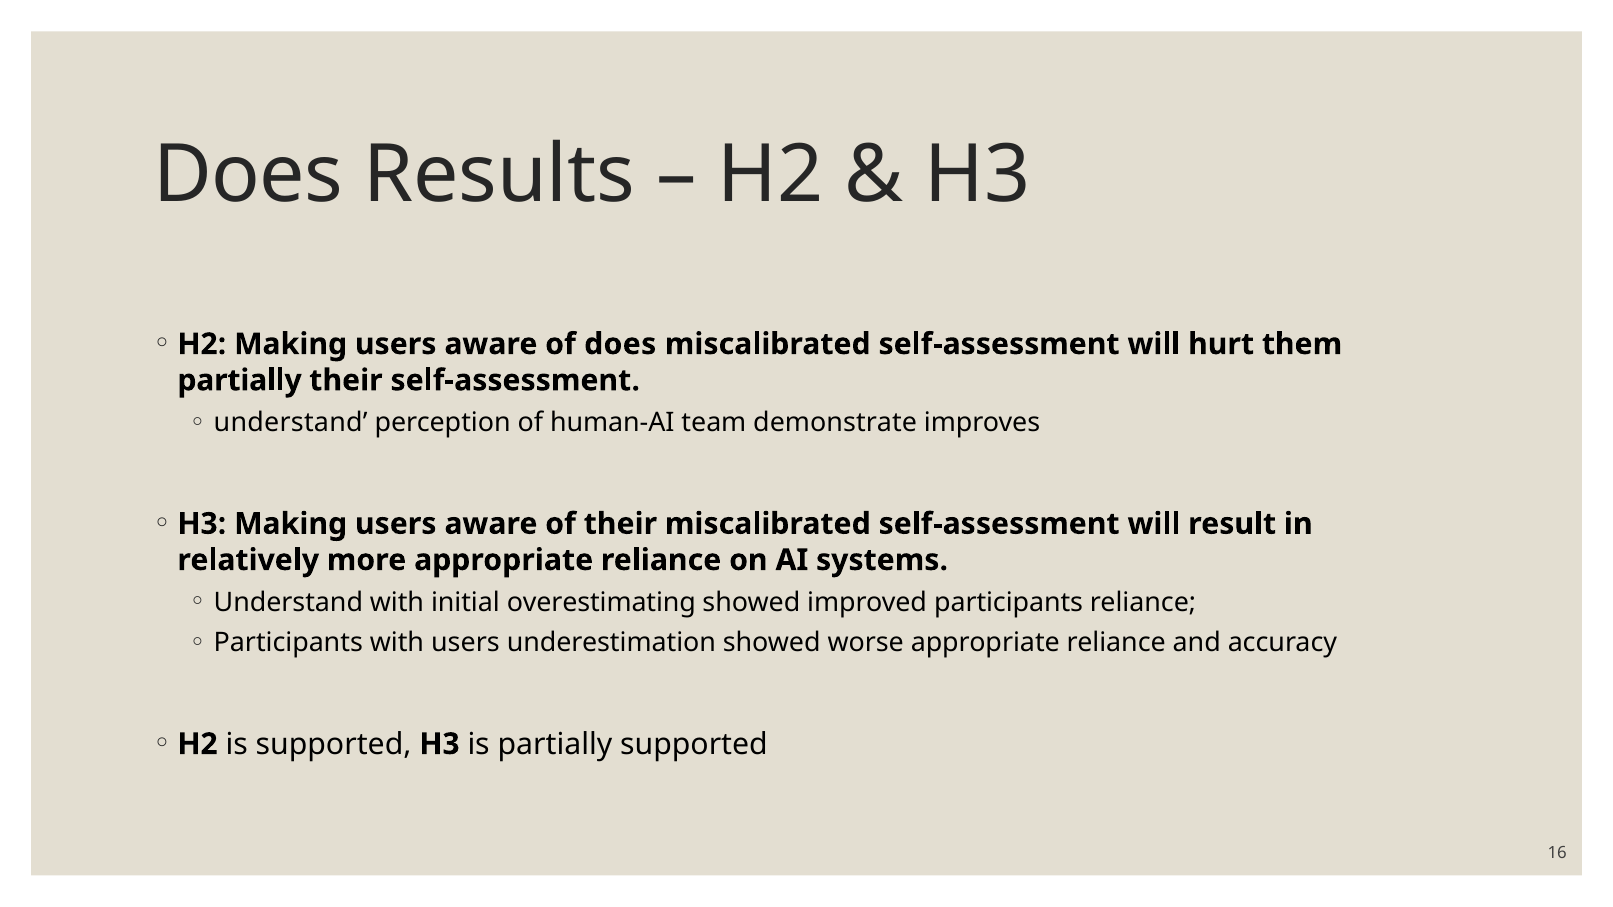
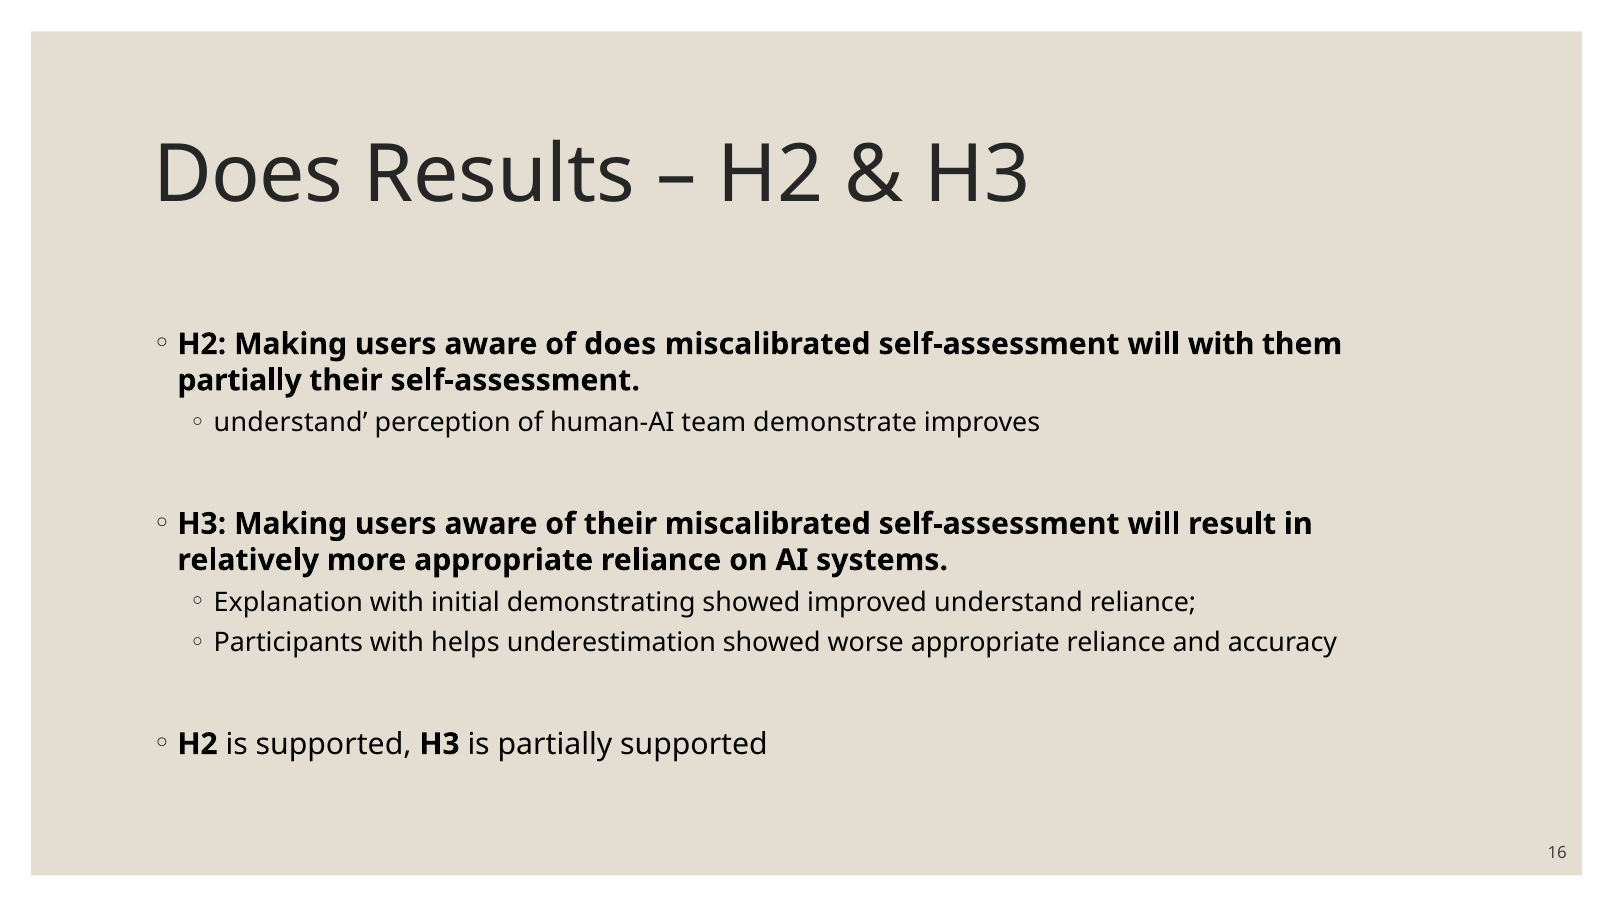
will hurt: hurt -> with
Understand at (288, 603): Understand -> Explanation
overestimating: overestimating -> demonstrating
improved participants: participants -> understand
with users: users -> helps
